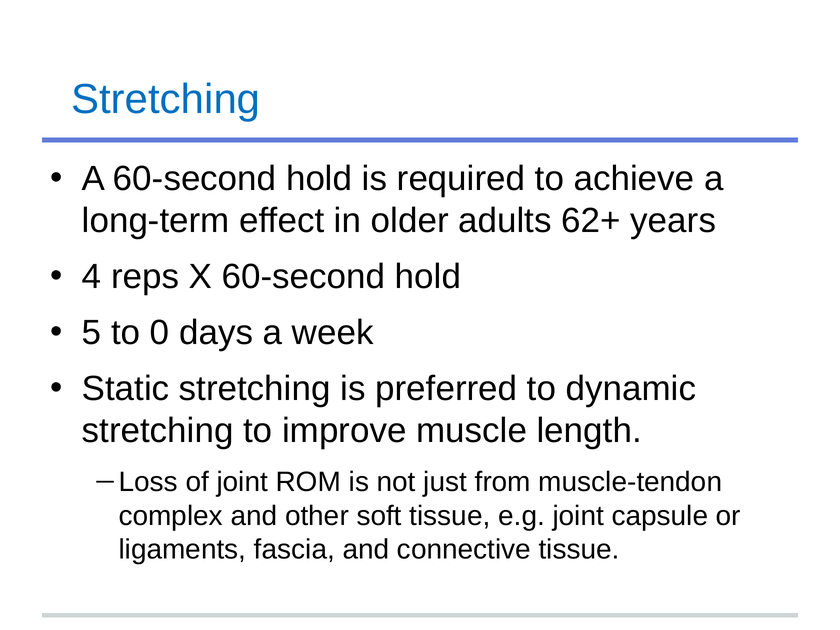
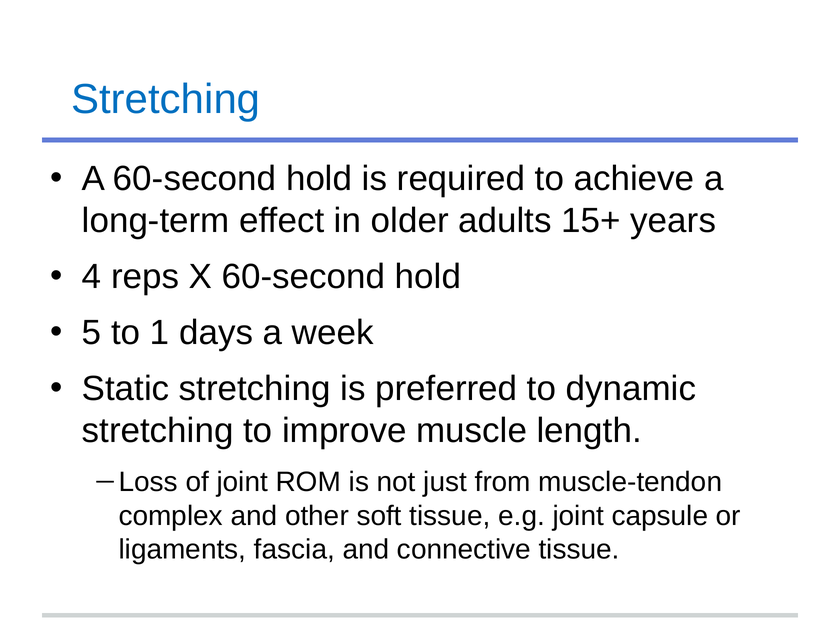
62+: 62+ -> 15+
0: 0 -> 1
